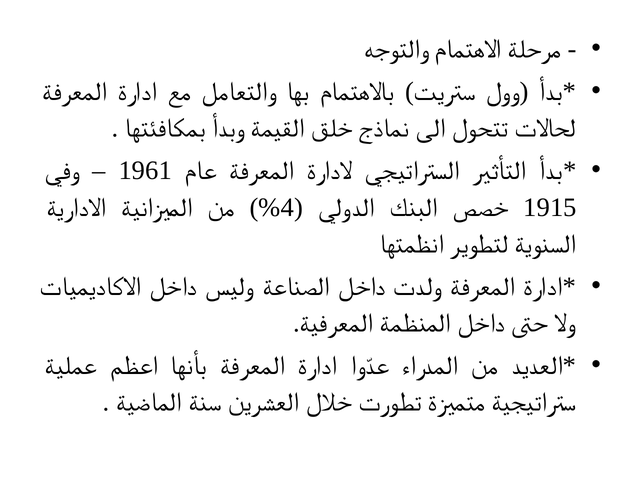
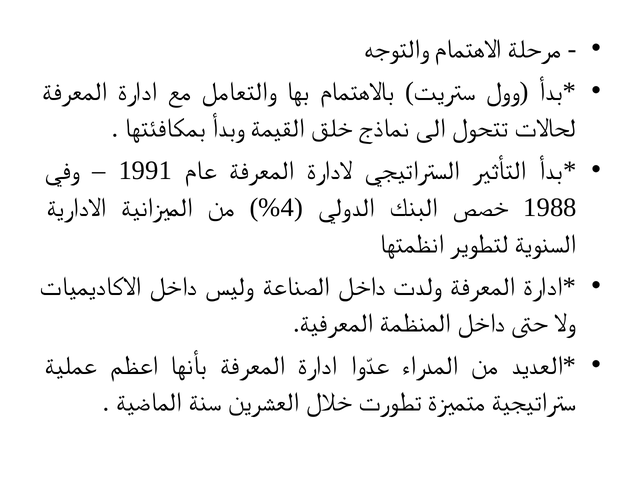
1961: 1961 -> 1991
1915: 1915 -> 1988
